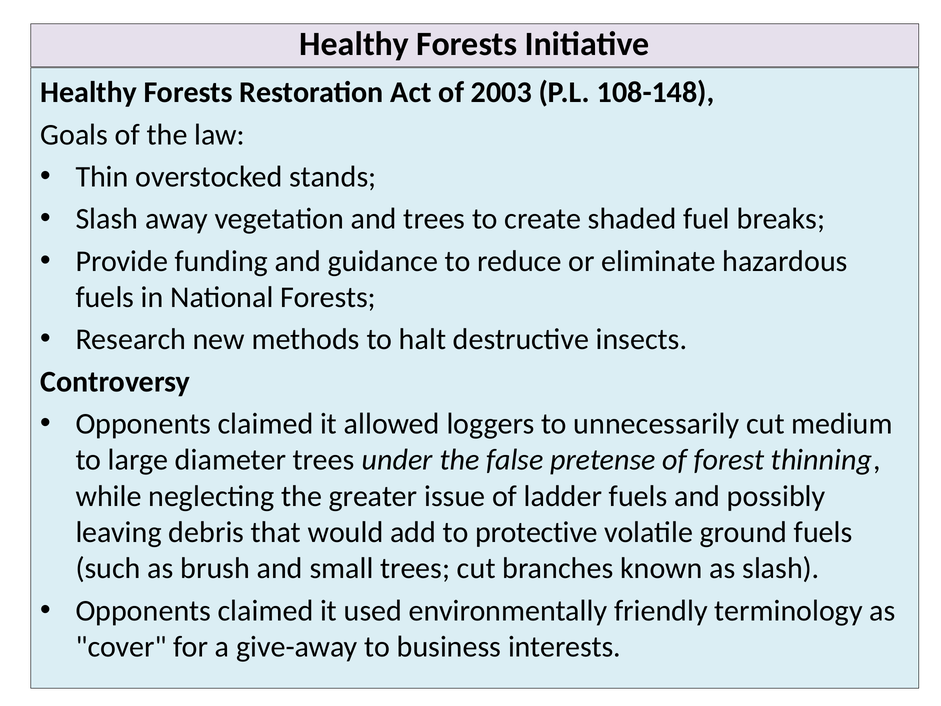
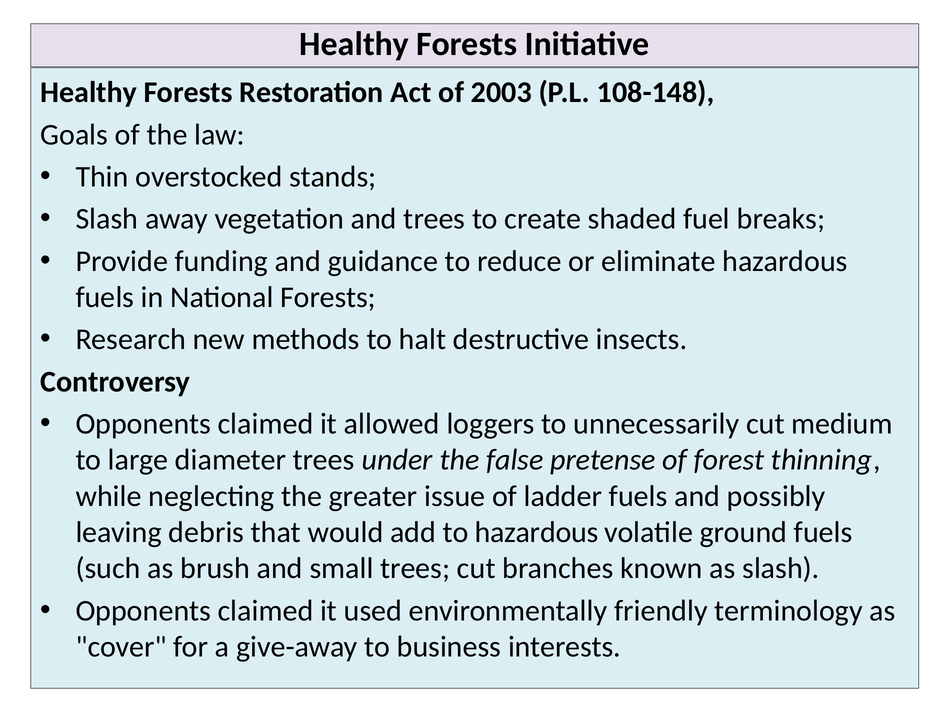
to protective: protective -> hazardous
